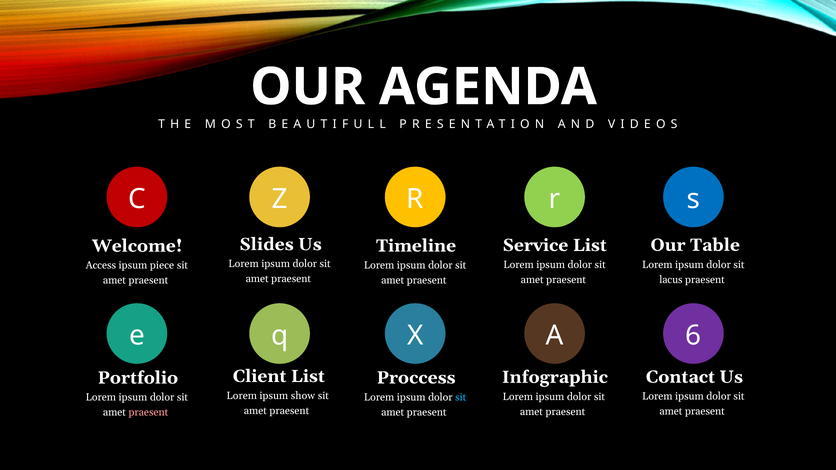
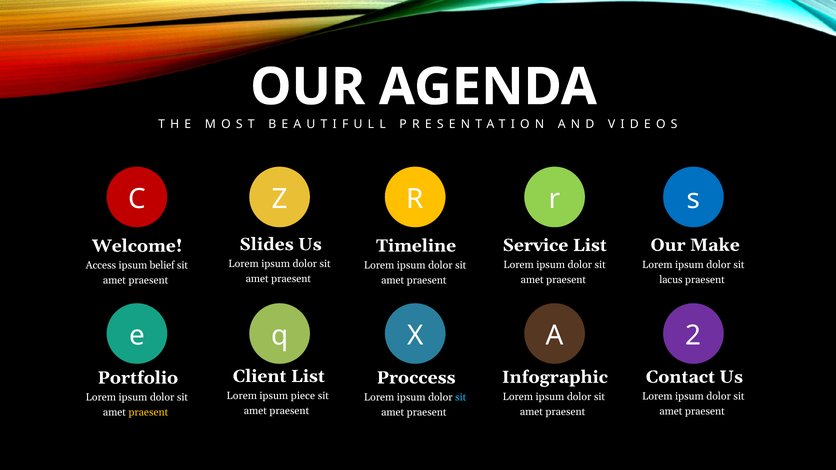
Table: Table -> Make
piece: piece -> belief
6: 6 -> 2
show: show -> piece
praesent at (148, 413) colour: pink -> yellow
